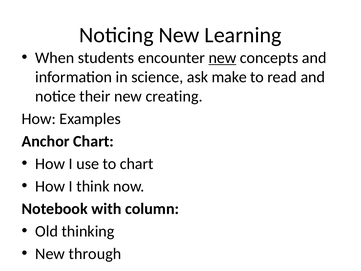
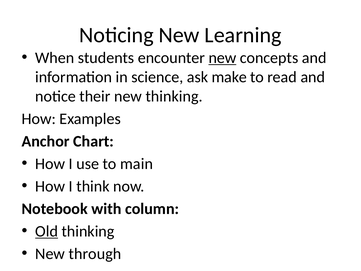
new creating: creating -> thinking
to chart: chart -> main
Old underline: none -> present
